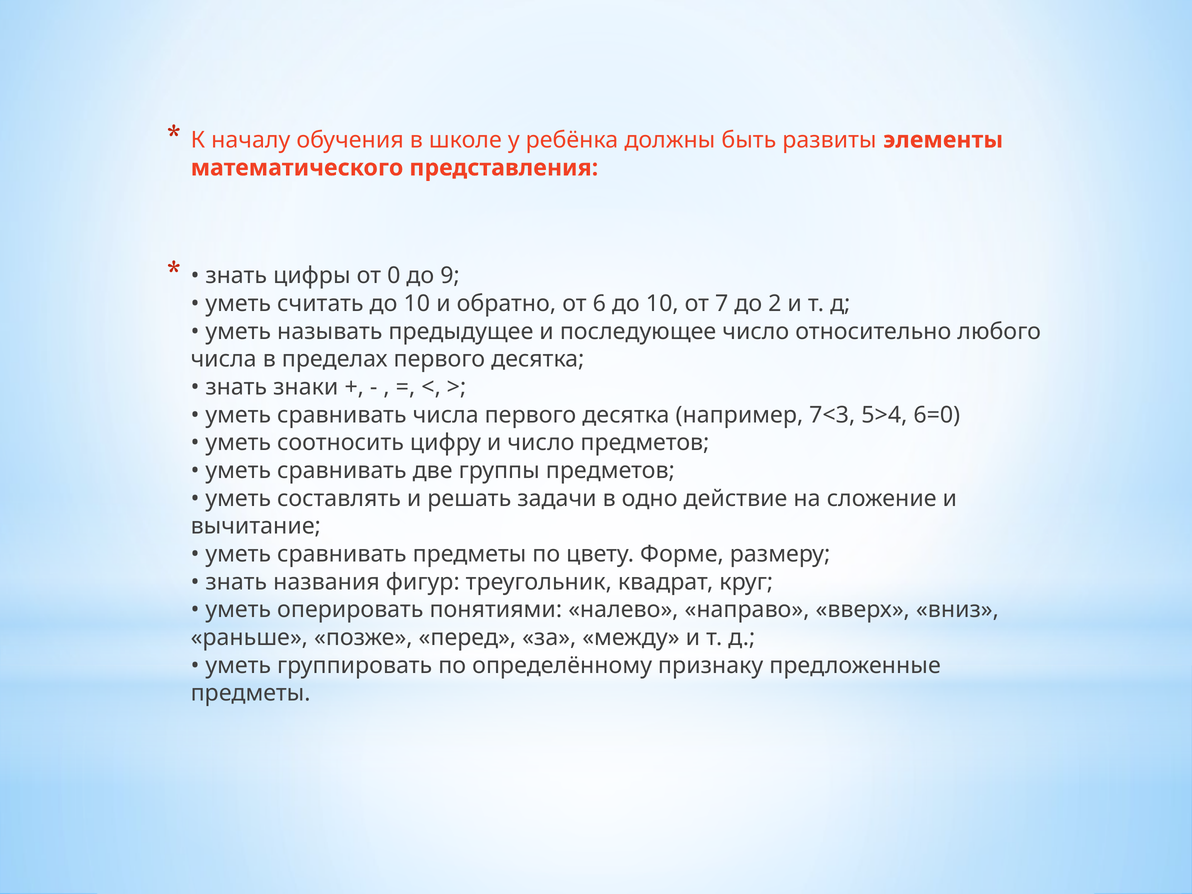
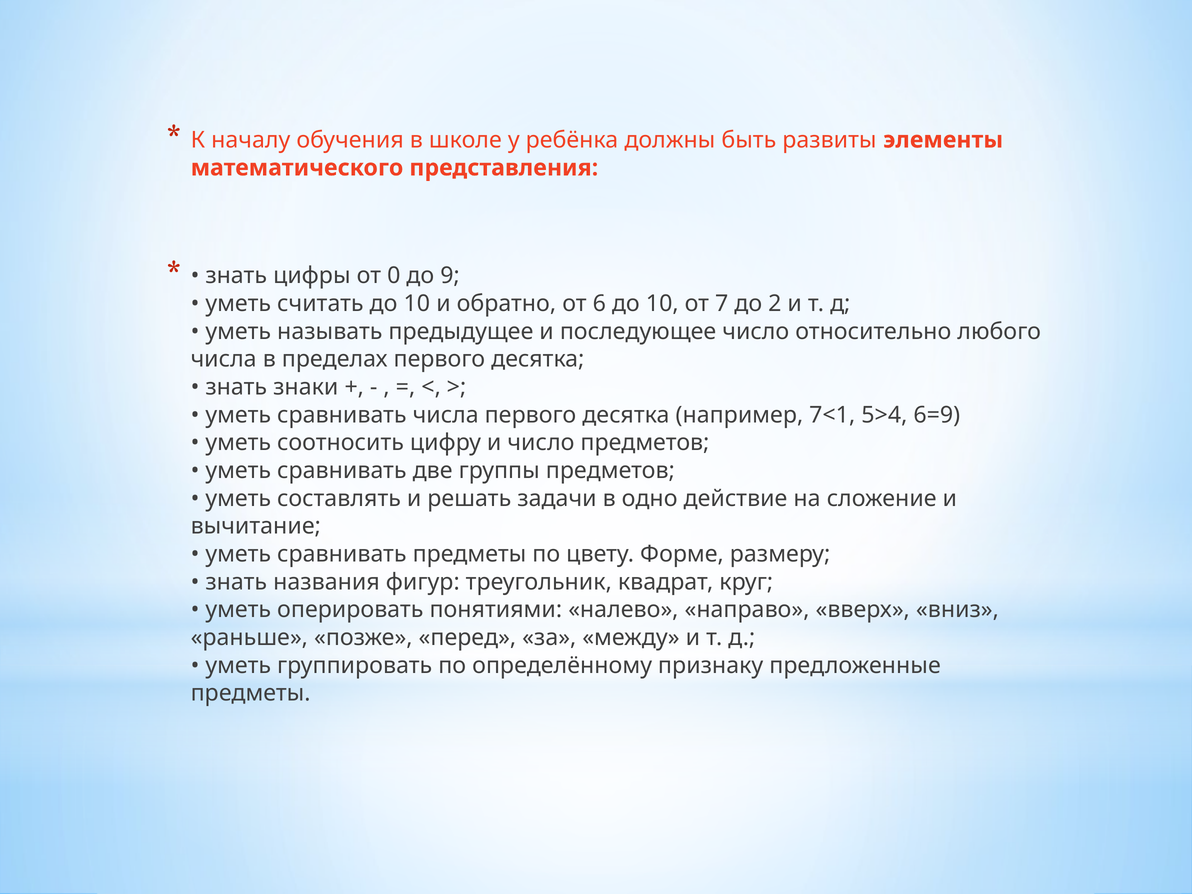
7<3: 7<3 -> 7<1
6=0: 6=0 -> 6=9
